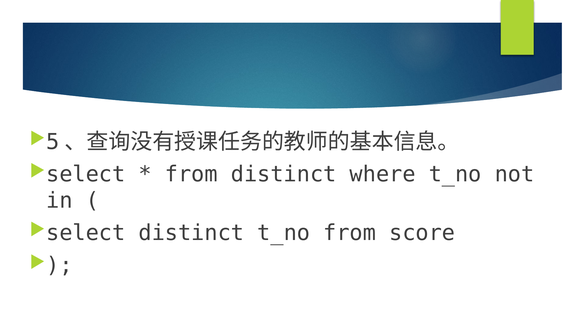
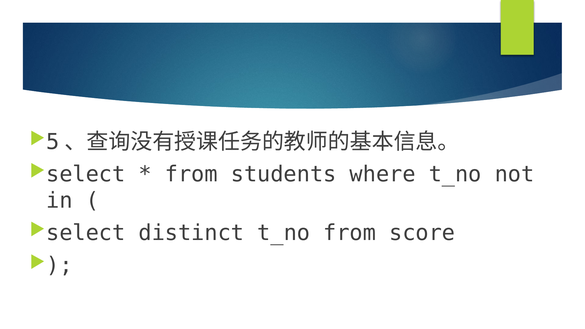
from distinct: distinct -> students
